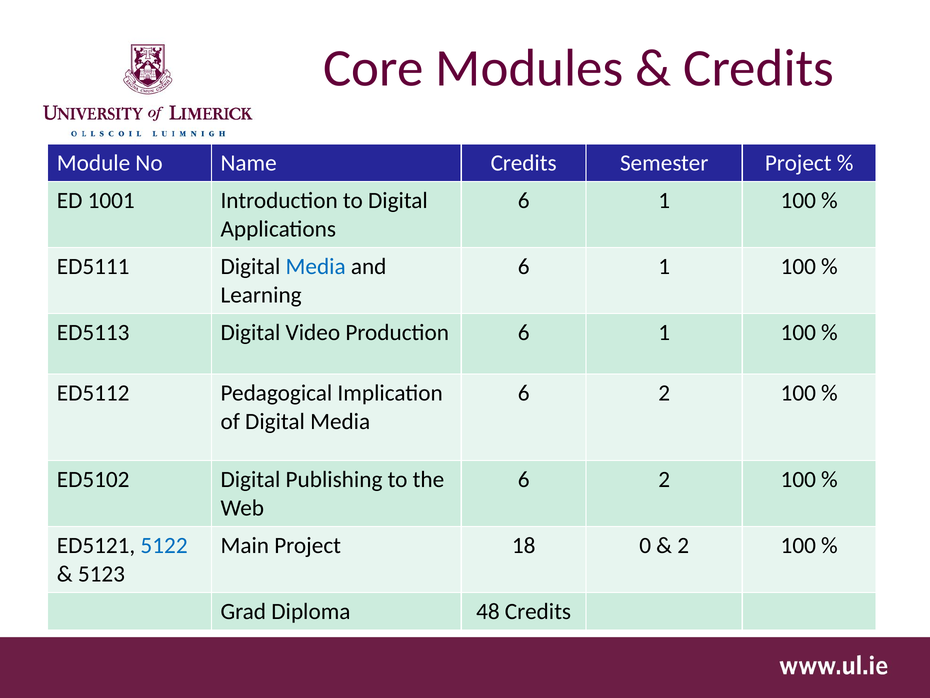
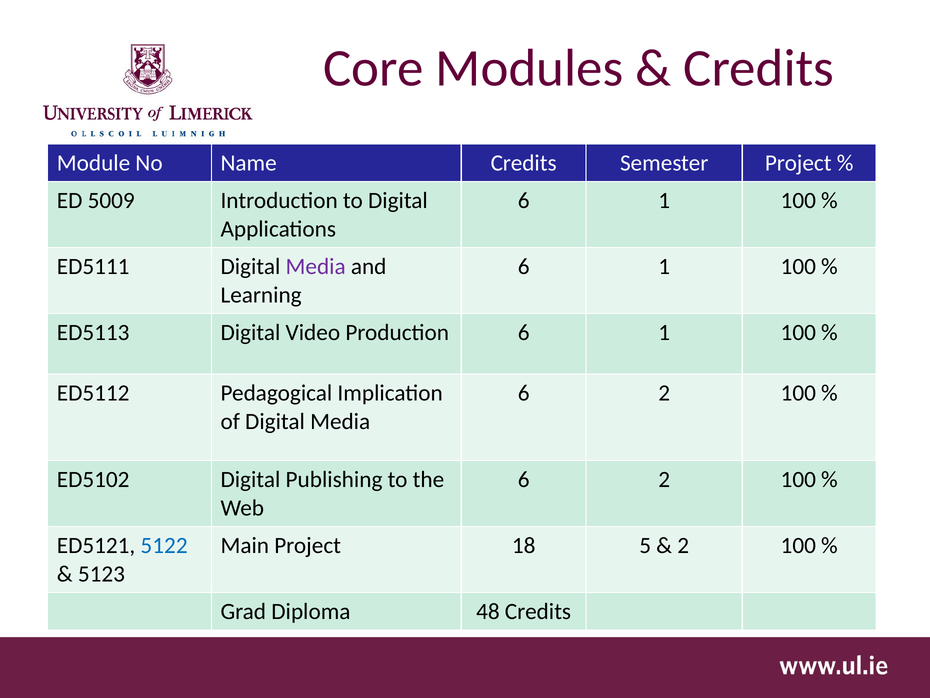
1001: 1001 -> 5009
Media at (316, 266) colour: blue -> purple
0: 0 -> 5
